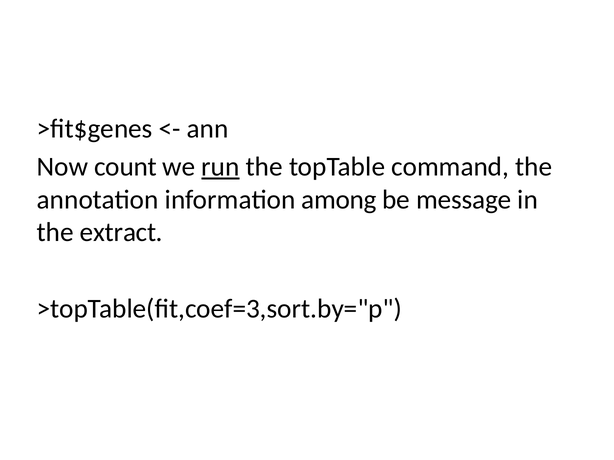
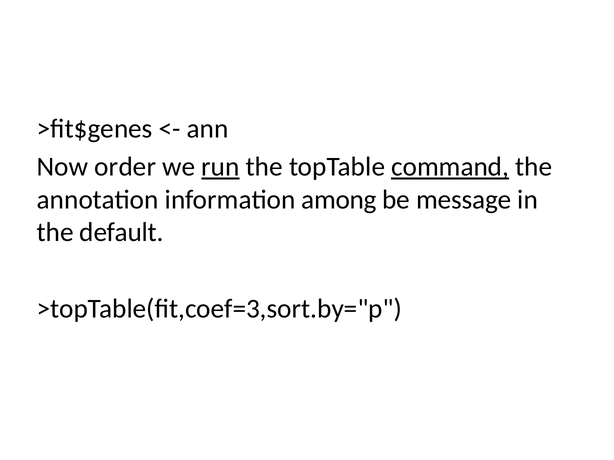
count: count -> order
command underline: none -> present
extract: extract -> default
